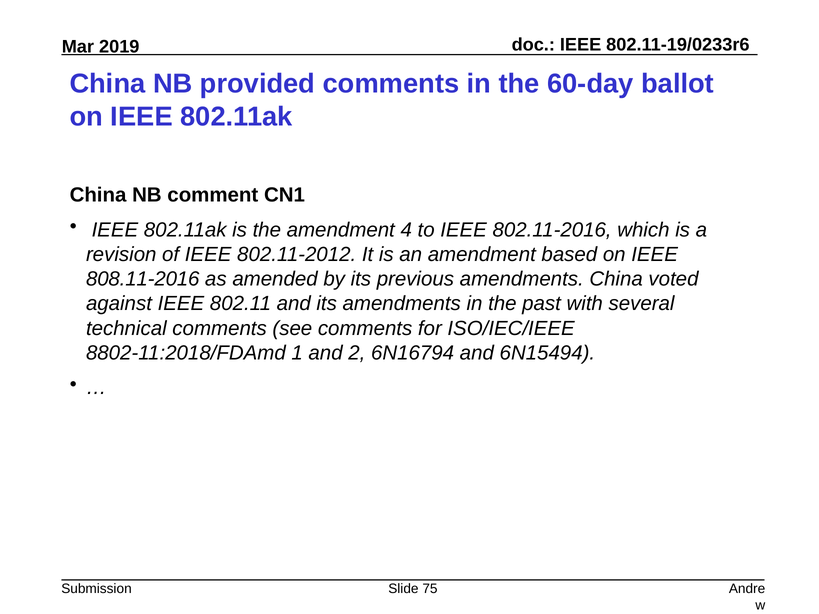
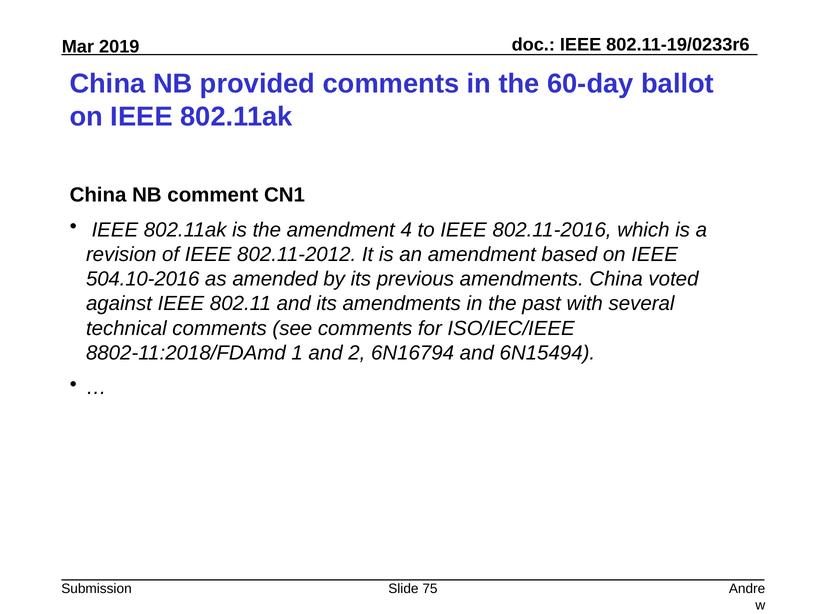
808.11-2016: 808.11-2016 -> 504.10-2016
